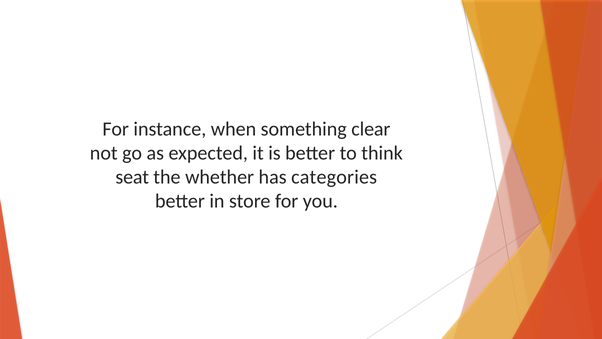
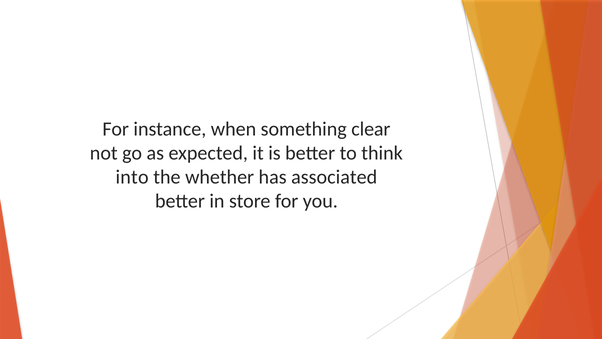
seat: seat -> into
categories: categories -> associated
